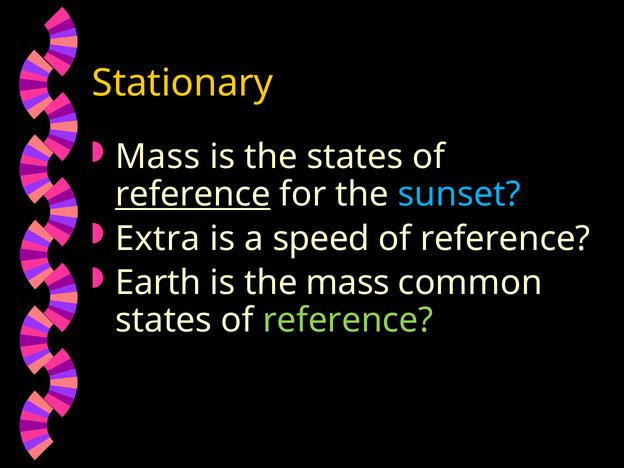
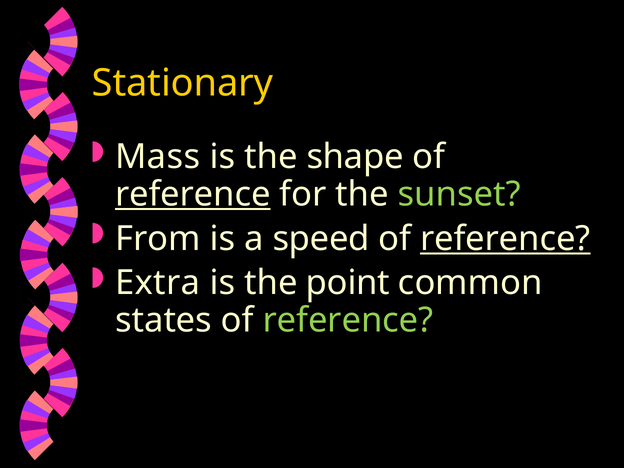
the states: states -> shape
sunset colour: light blue -> light green
Extra: Extra -> From
reference at (505, 239) underline: none -> present
Earth: Earth -> Extra
the mass: mass -> point
